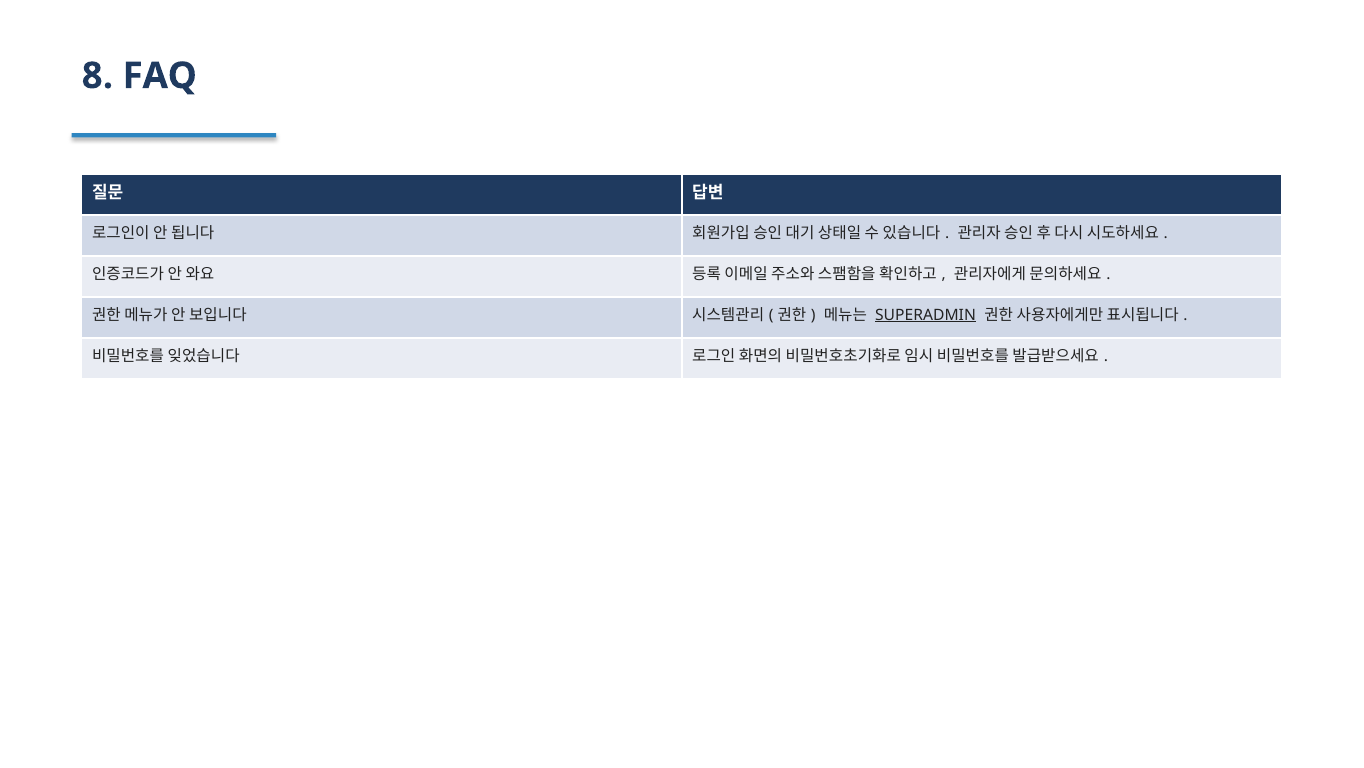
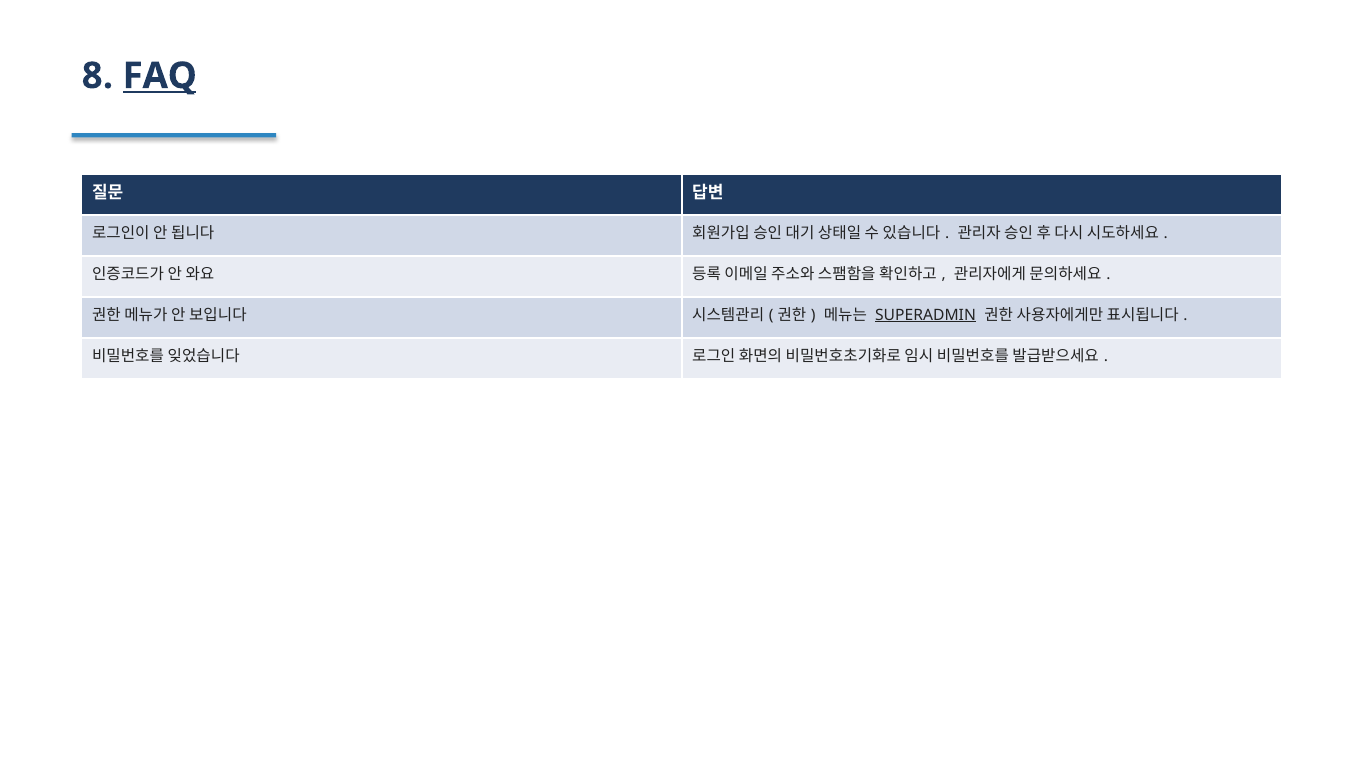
FAQ underline: none -> present
